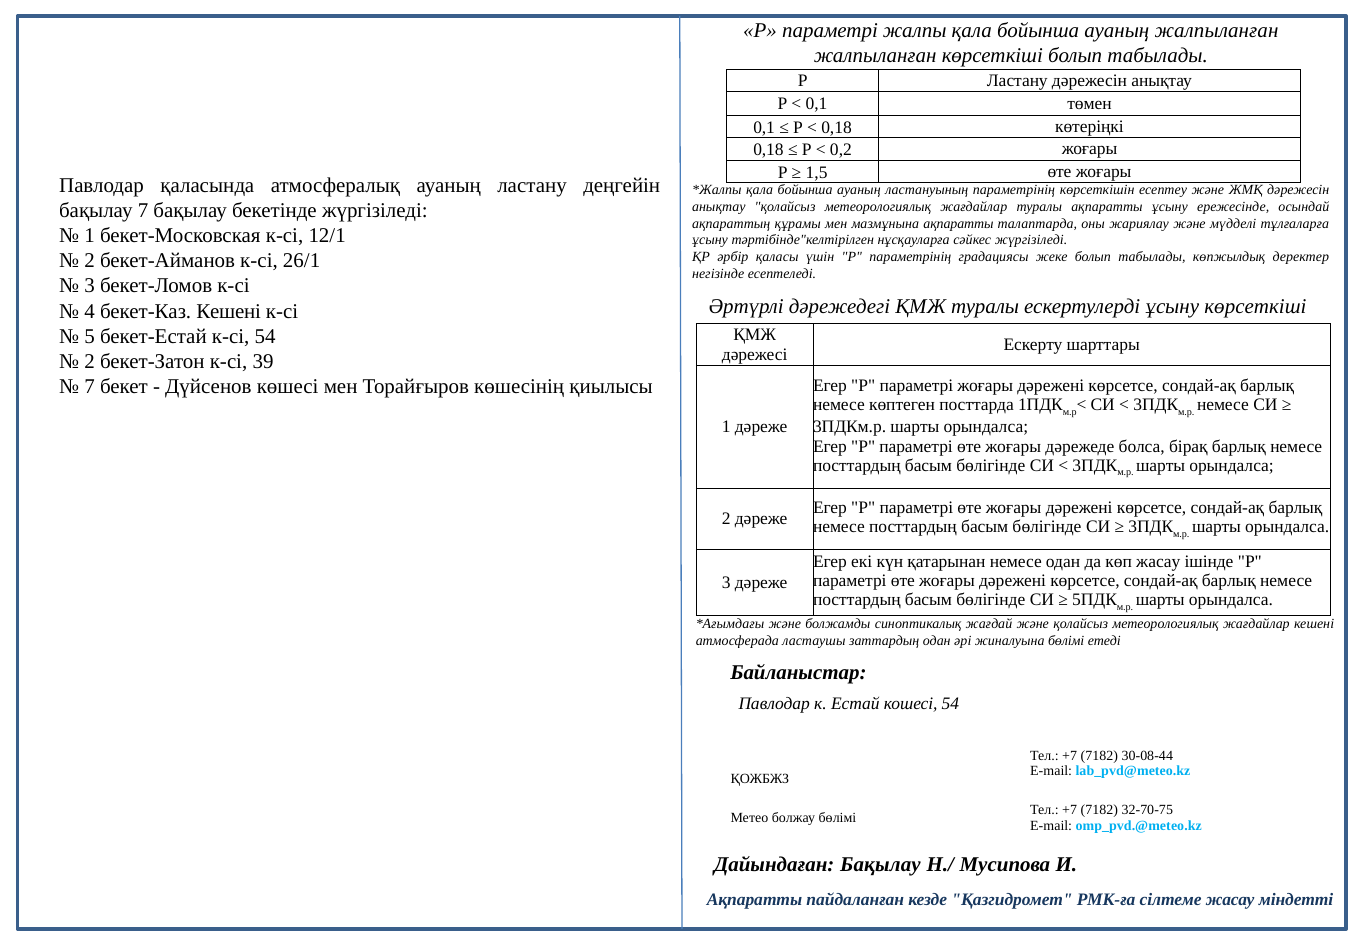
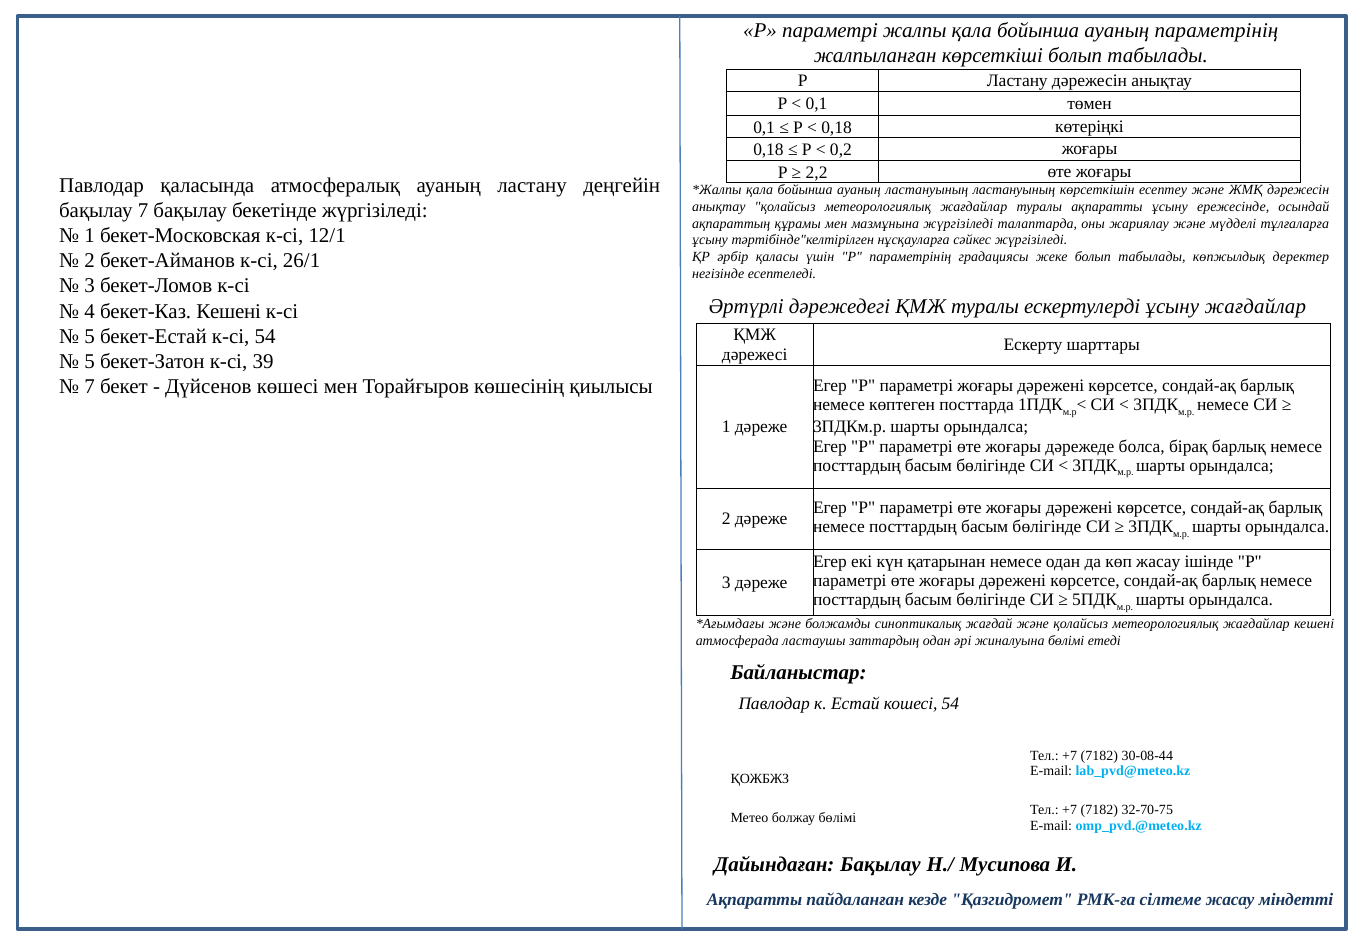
ауаның жалпыланған: жалпыланған -> параметрінің
1,5: 1,5 -> 2,2
ластануының параметрінің: параметрінің -> ластануының
мазмұнына ақпаратты: ақпаратты -> жүргізіледі
ұсыну көрсеткіші: көрсеткіші -> жағдайлар
2 at (90, 361): 2 -> 5
